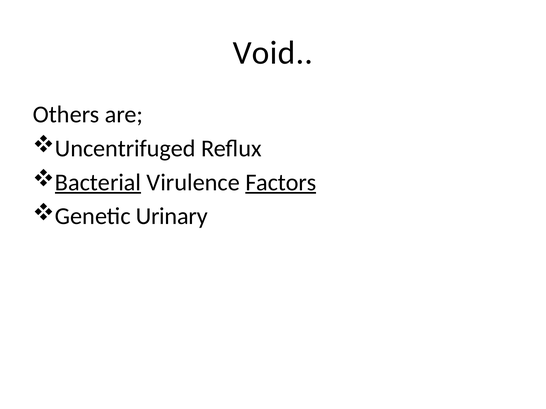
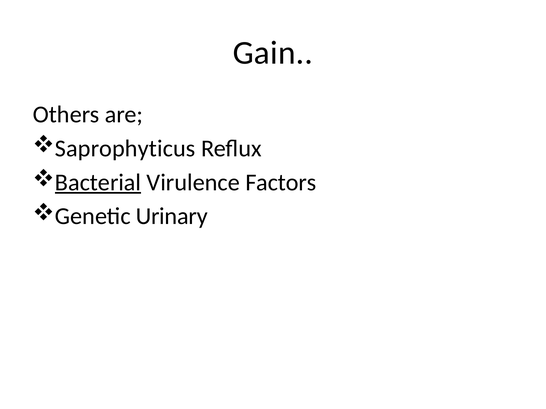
Void: Void -> Gain
Uncentrifuged: Uncentrifuged -> Saprophyticus
Factors underline: present -> none
